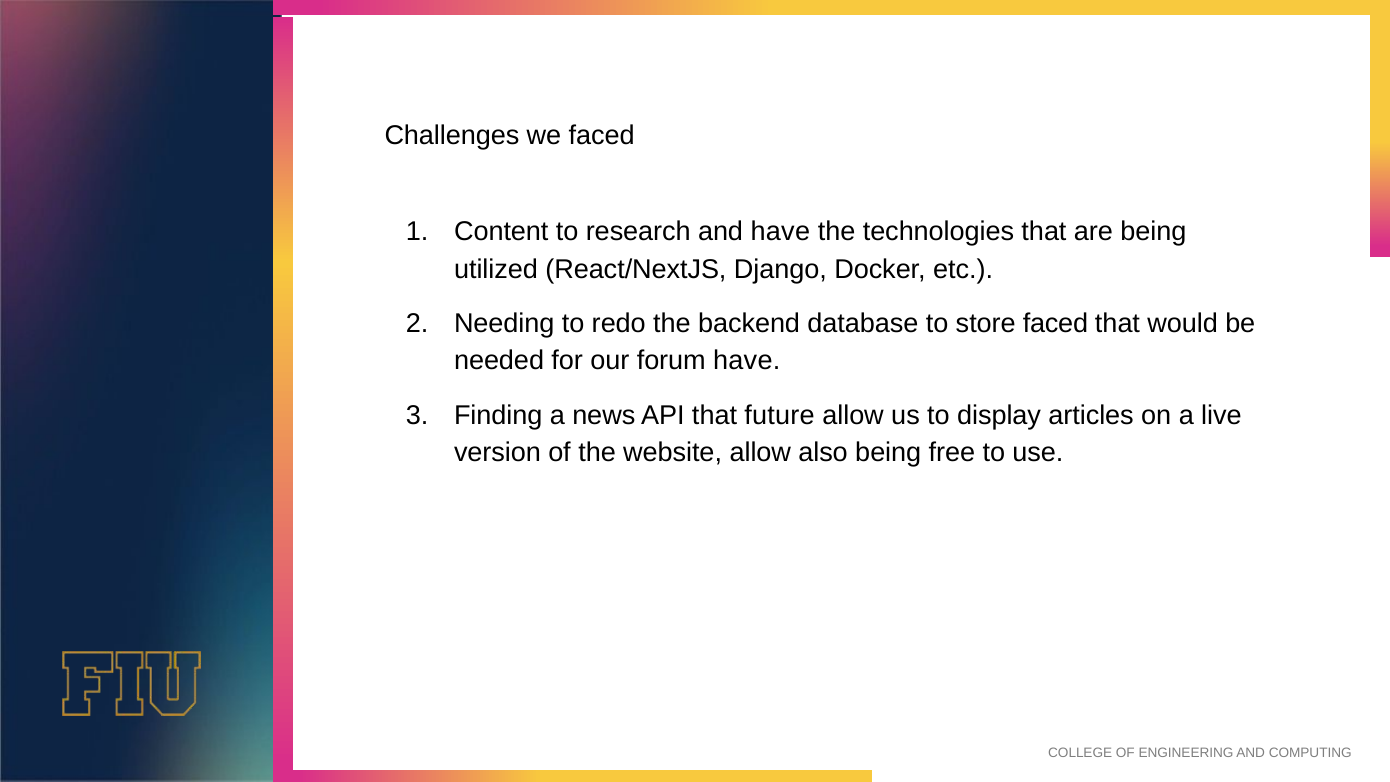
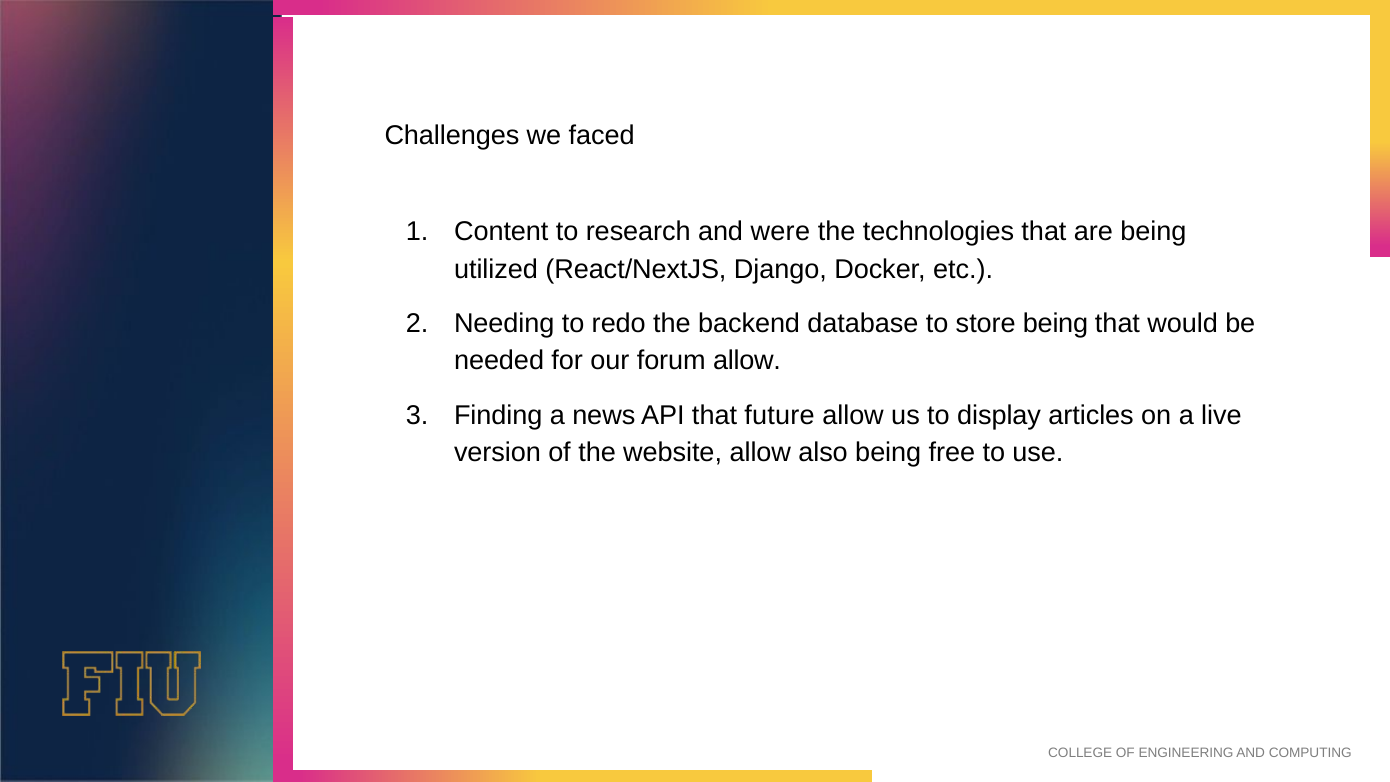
and have: have -> were
store faced: faced -> being
forum have: have -> allow
